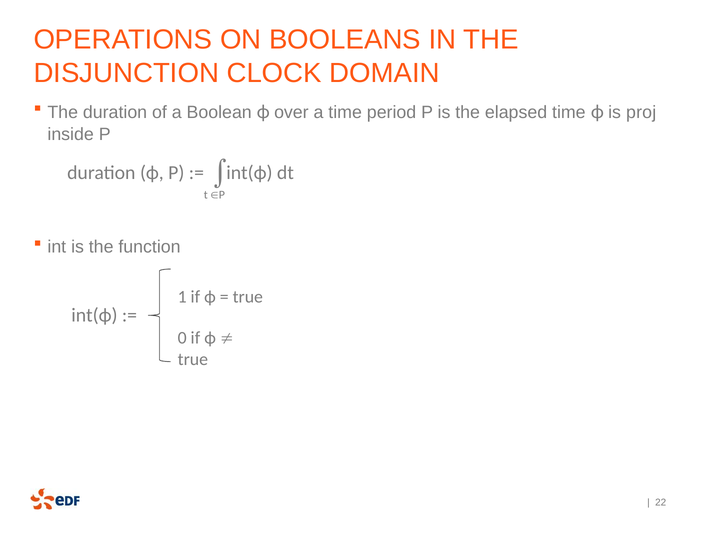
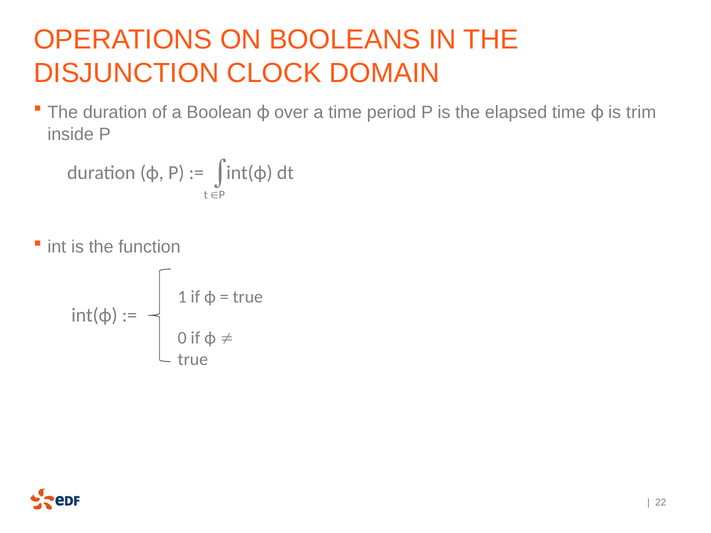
proj: proj -> trim
